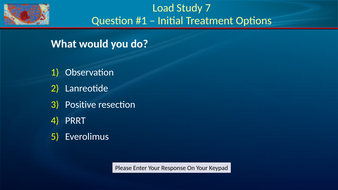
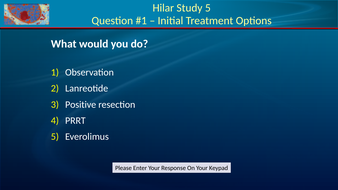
Load: Load -> Hilar
Study 7: 7 -> 5
